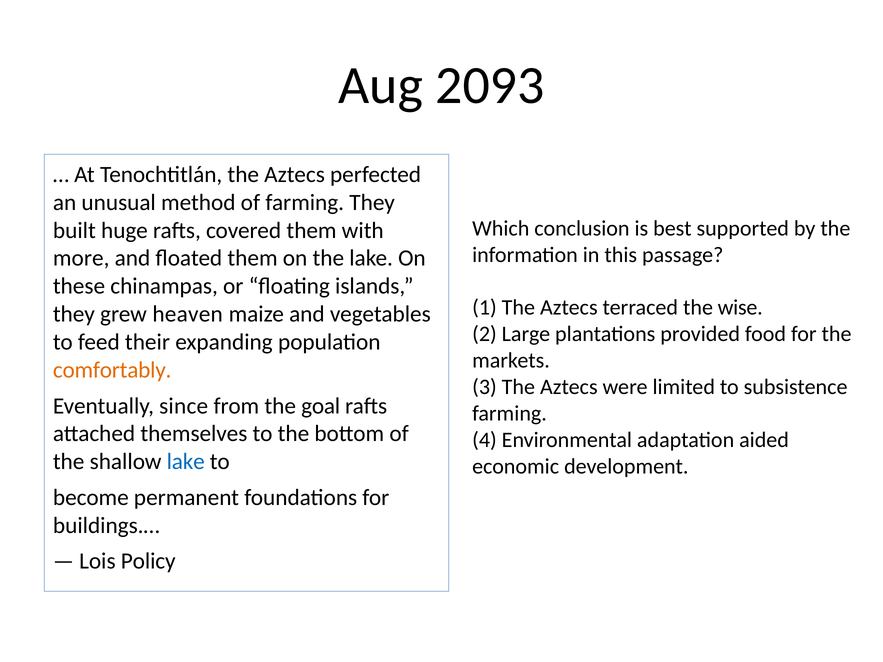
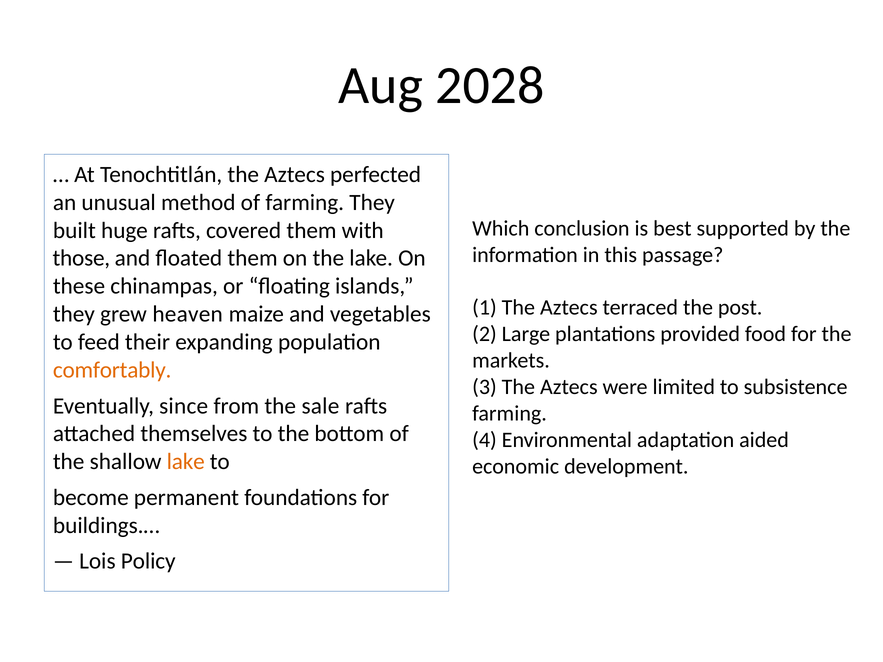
2093: 2093 -> 2028
more: more -> those
wise: wise -> post
goal: goal -> sale
lake at (186, 462) colour: blue -> orange
